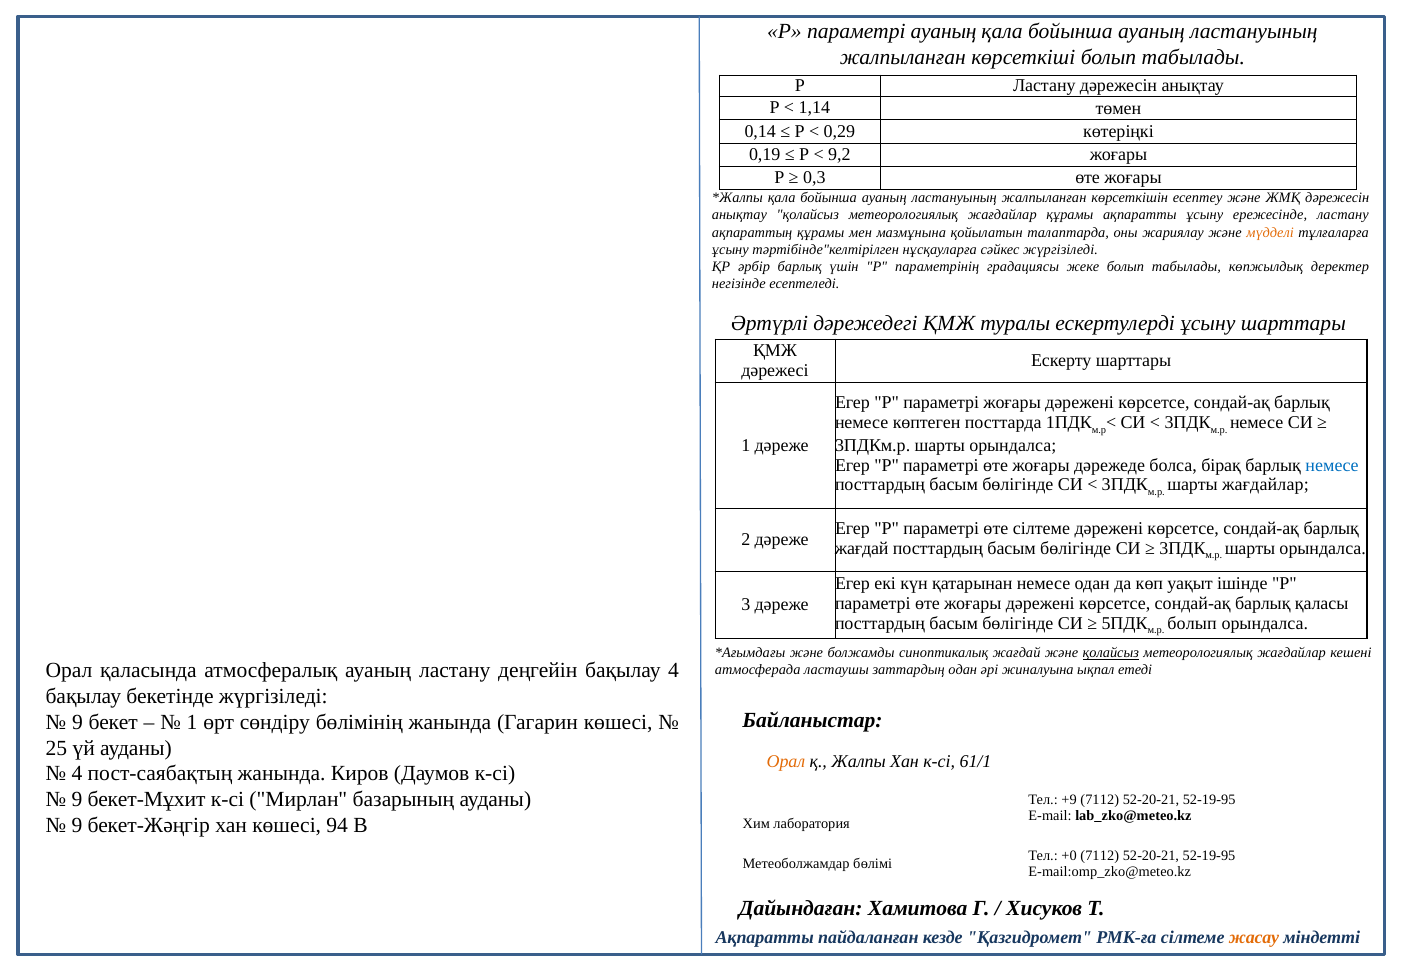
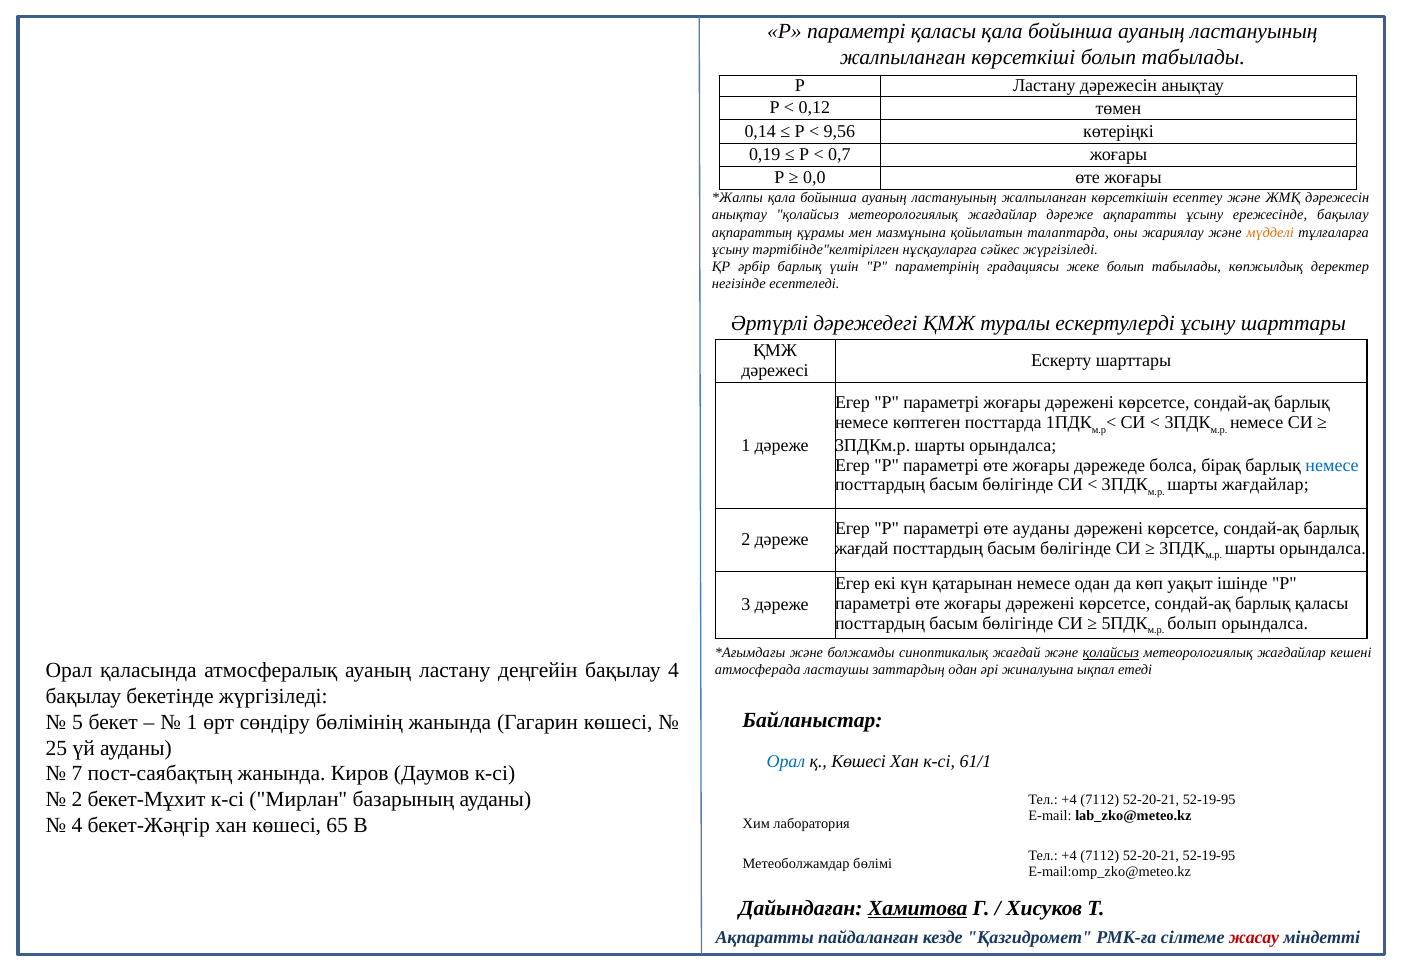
параметрі ауаның: ауаның -> қаласы
1,14: 1,14 -> 0,12
0,29: 0,29 -> 9,56
9,2: 9,2 -> 0,7
0,3: 0,3 -> 0,0
жағдайлар құрамы: құрамы -> дәреже
ережесінде ластану: ластану -> бақылау
өте сілтеме: сілтеме -> ауданы
9 at (77, 722): 9 -> 5
Орал at (786, 762) colour: orange -> blue
қ Жалпы: Жалпы -> Көшесі
4 at (77, 774): 4 -> 7
9 at (77, 800): 9 -> 2
+9 at (1069, 800): +9 -> +4
9 at (77, 826): 9 -> 4
94: 94 -> 65
+0 at (1069, 856): +0 -> +4
Хамитова underline: none -> present
жасау colour: orange -> red
